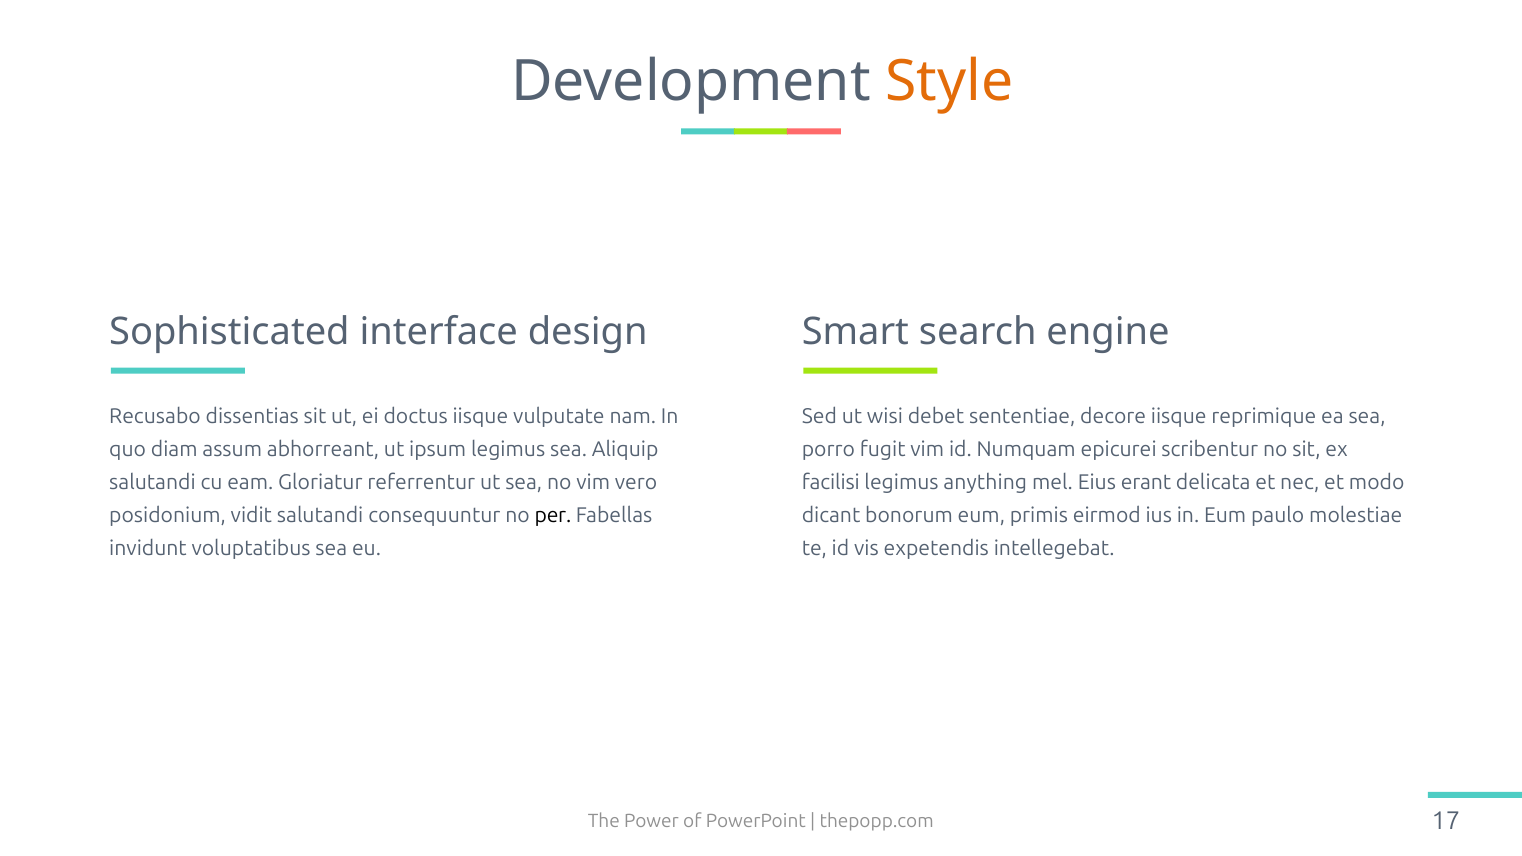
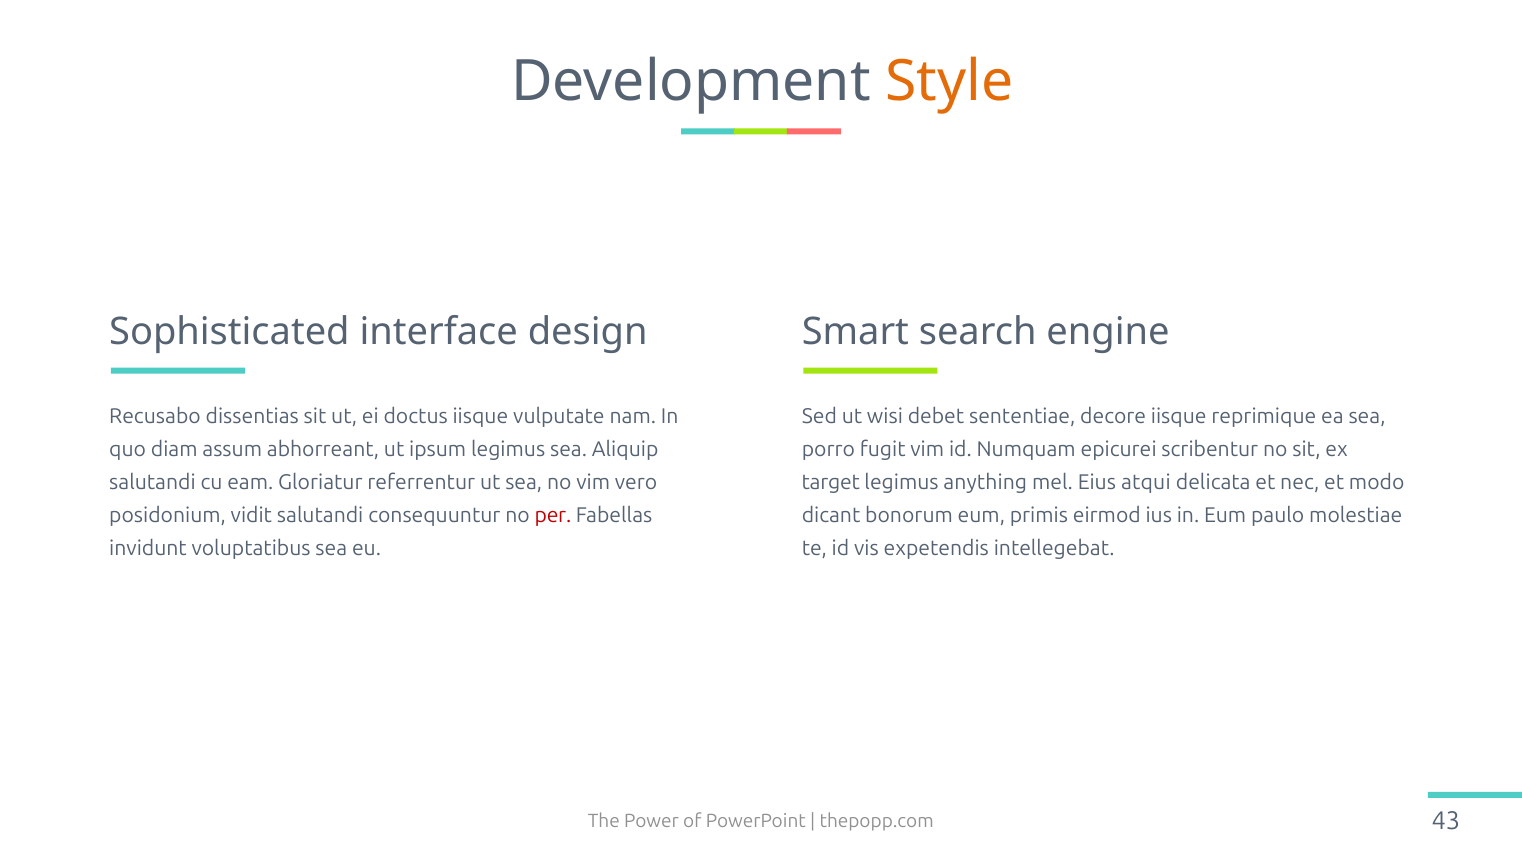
facilisi: facilisi -> target
erant: erant -> atqui
per colour: black -> red
17: 17 -> 43
